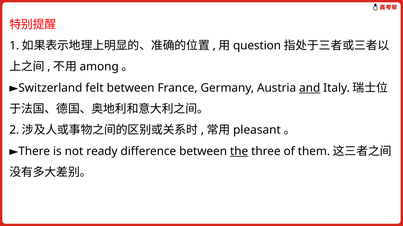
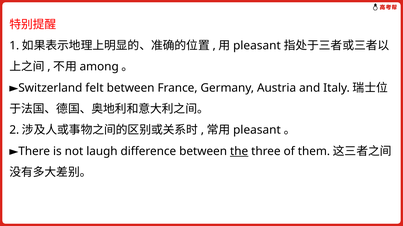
question at (257, 46): question -> pleasant
and underline: present -> none
ready: ready -> laugh
